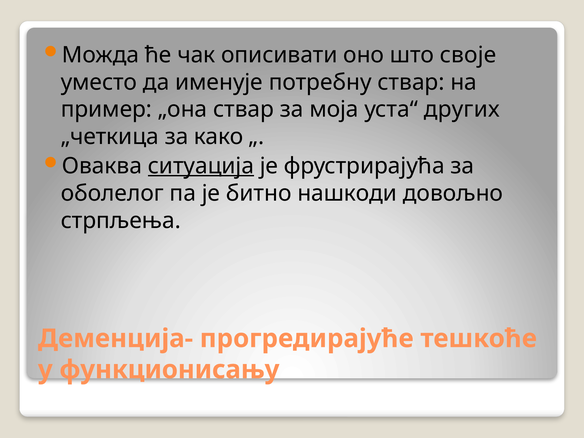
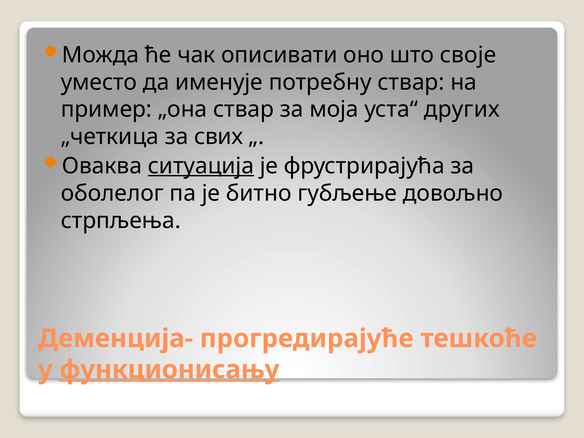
како: како -> свих
нашкоди: нашкоди -> губљење
функционисању underline: none -> present
